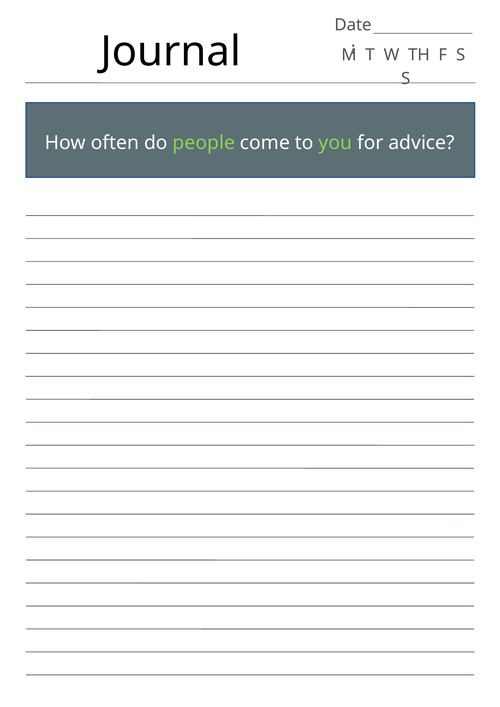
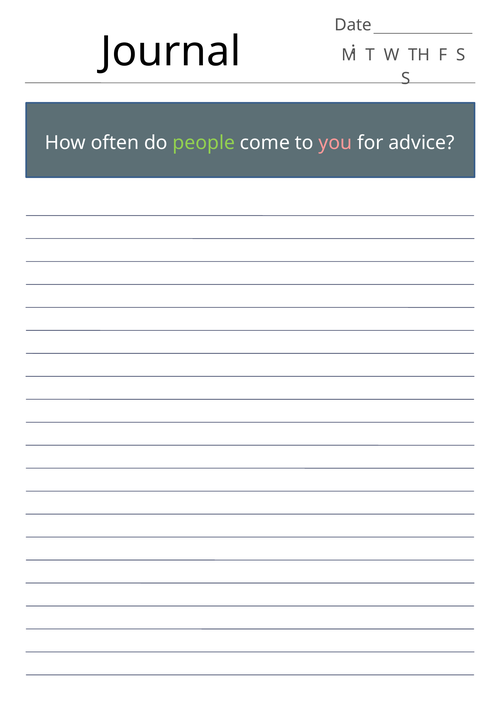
you colour: light green -> pink
